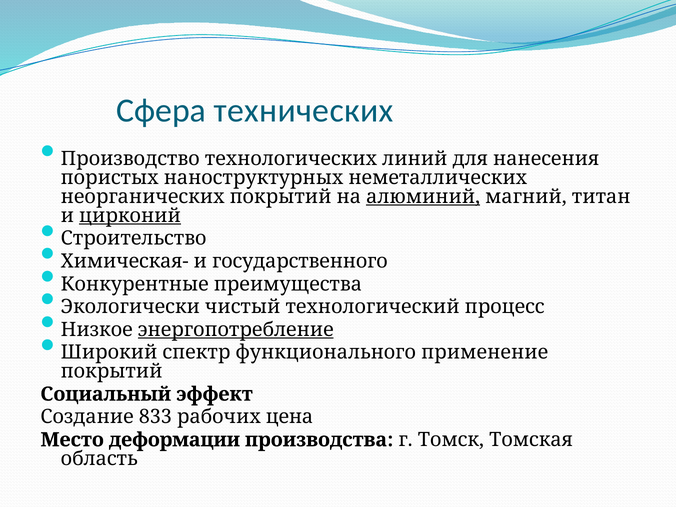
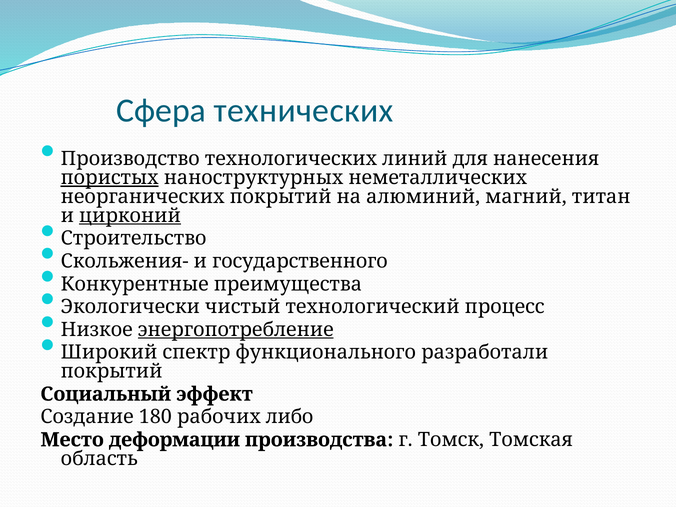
пористых underline: none -> present
алюминий underline: present -> none
Химическая-: Химическая- -> Скольжения-
применение: применение -> разработали
833: 833 -> 180
цена: цена -> либо
